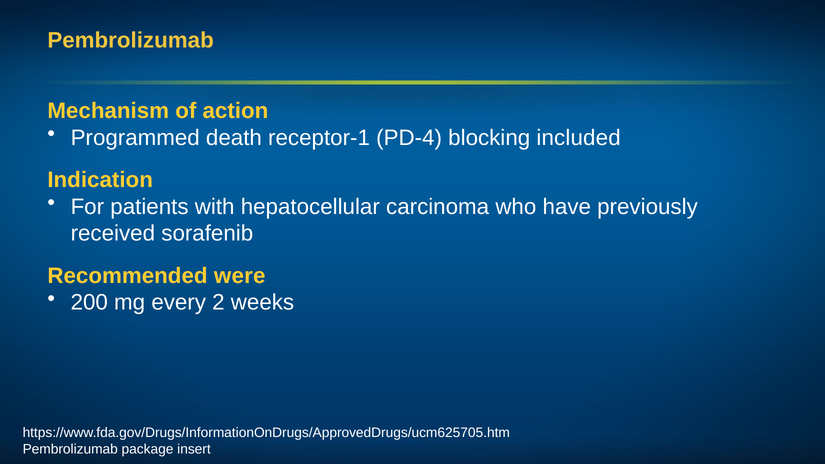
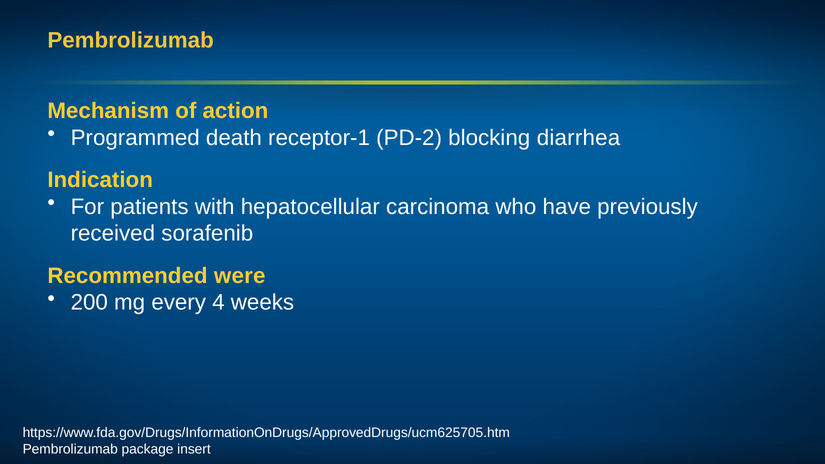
PD-4: PD-4 -> PD-2
included: included -> diarrhea
2: 2 -> 4
